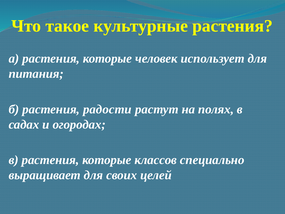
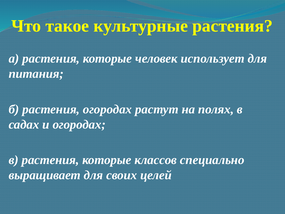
растения радости: радости -> огородах
